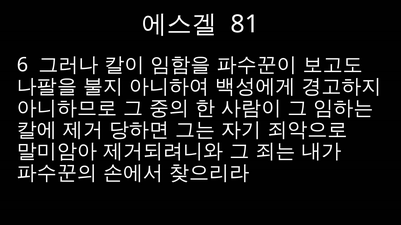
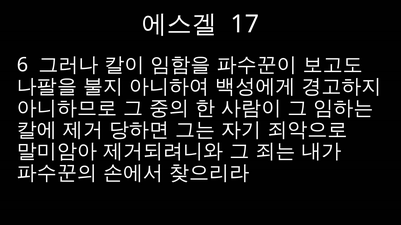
81: 81 -> 17
